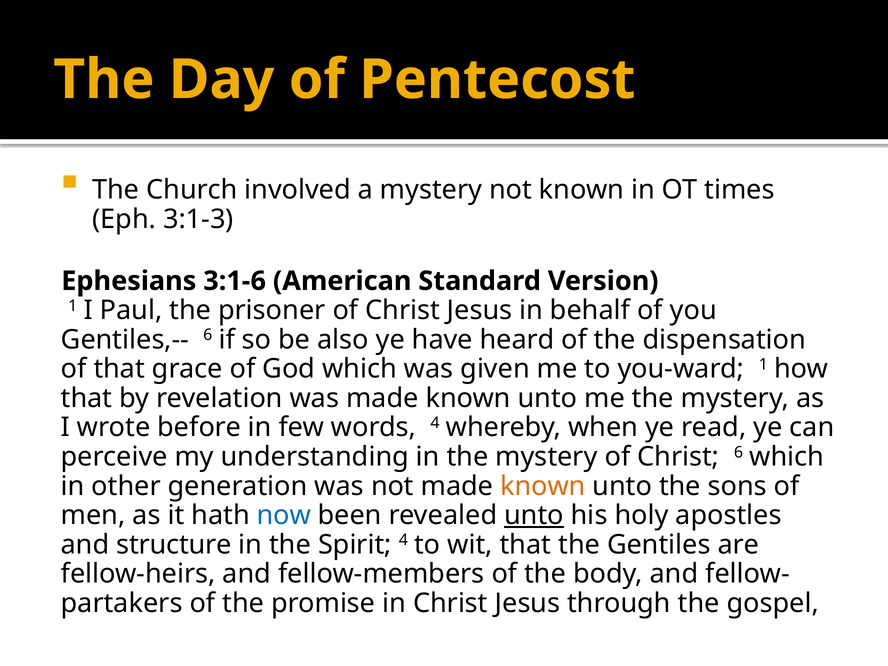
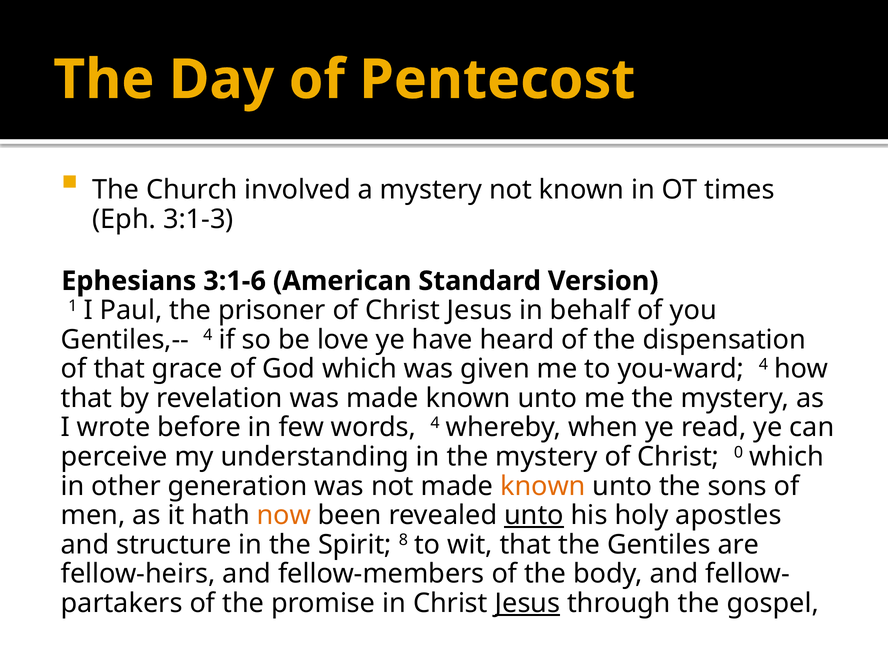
Gentiles,-- 6: 6 -> 4
also: also -> love
you-ward 1: 1 -> 4
Christ 6: 6 -> 0
now colour: blue -> orange
Spirit 4: 4 -> 8
Jesus at (528, 603) underline: none -> present
